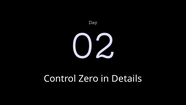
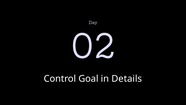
Zero: Zero -> Goal
